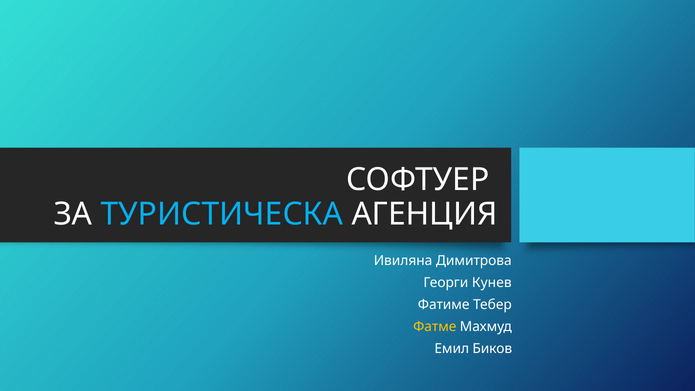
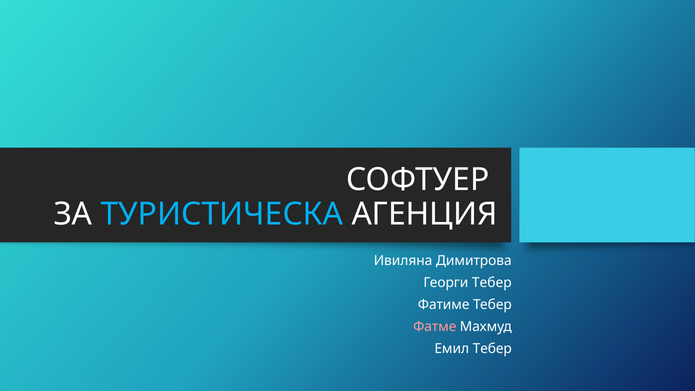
Георги Кунев: Кунев -> Тебер
Фатме colour: yellow -> pink
Емил Биков: Биков -> Тебер
